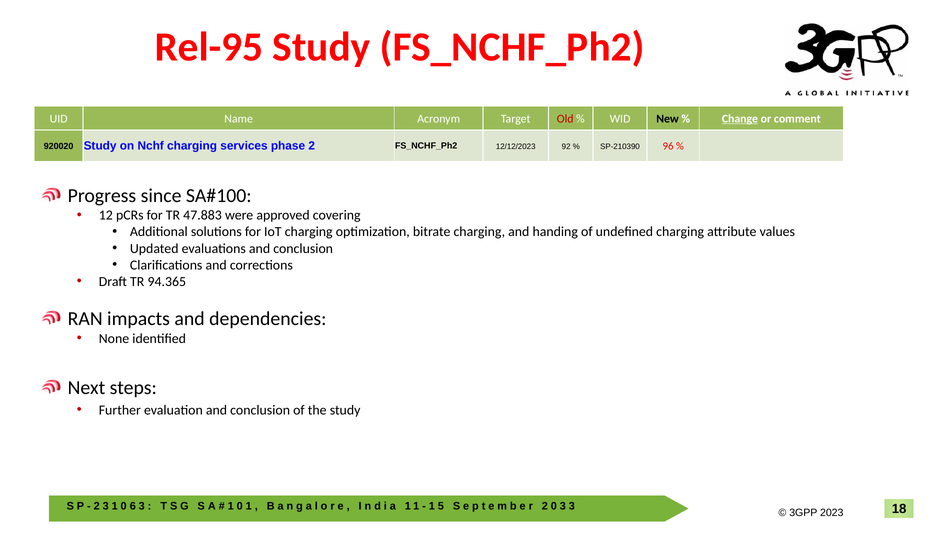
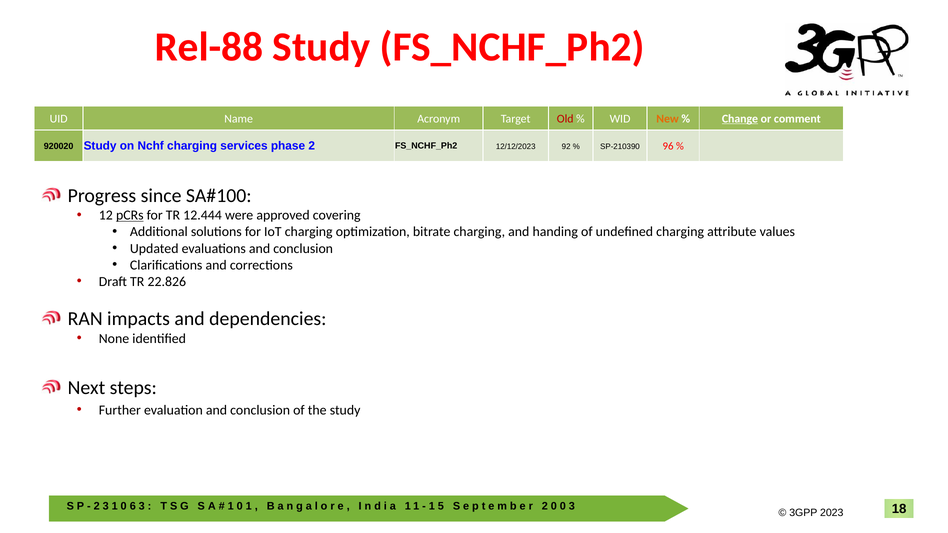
Rel-95: Rel-95 -> Rel-88
New colour: black -> orange
pCRs underline: none -> present
47.883: 47.883 -> 12.444
94.365: 94.365 -> 22.826
3 at (563, 506): 3 -> 0
